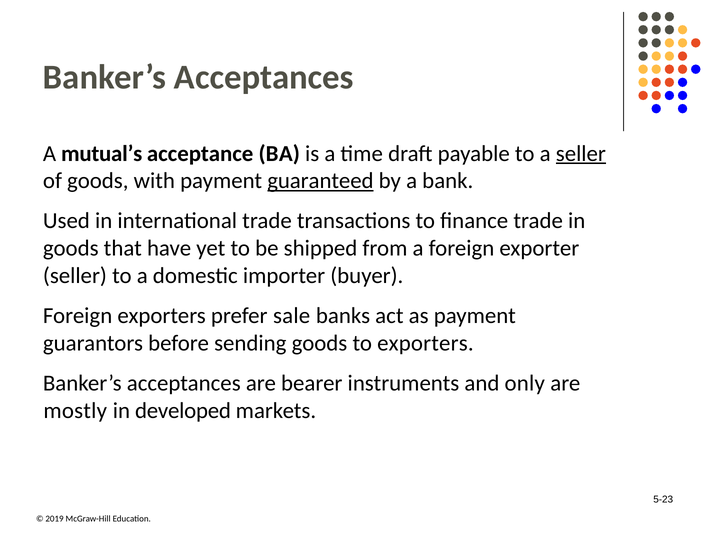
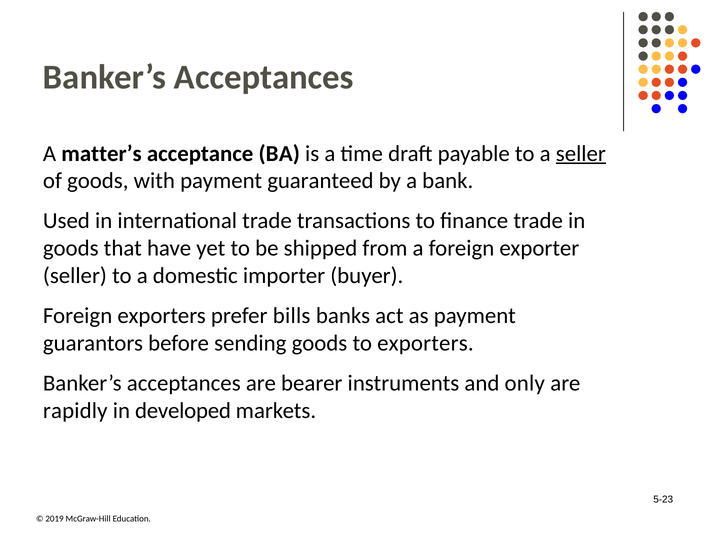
mutual’s: mutual’s -> matter’s
guaranteed underline: present -> none
sale: sale -> bills
mostly: mostly -> rapidly
